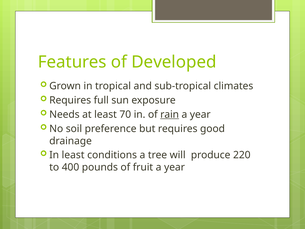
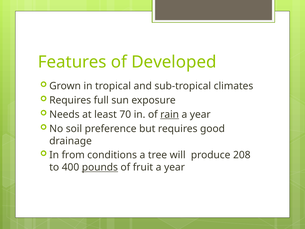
In least: least -> from
220: 220 -> 208
pounds underline: none -> present
